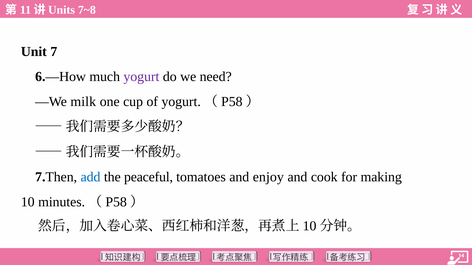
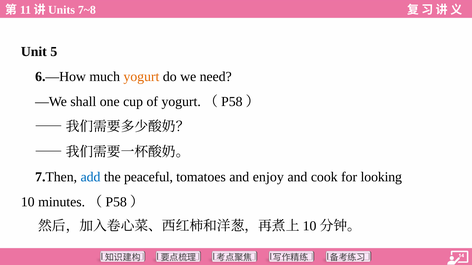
7: 7 -> 5
yogurt colour: purple -> orange
milk: milk -> shall
making: making -> looking
